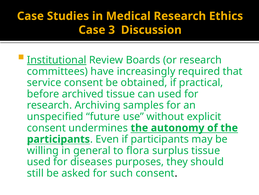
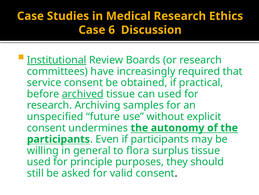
3: 3 -> 6
archived underline: none -> present
diseases: diseases -> principle
such: such -> valid
